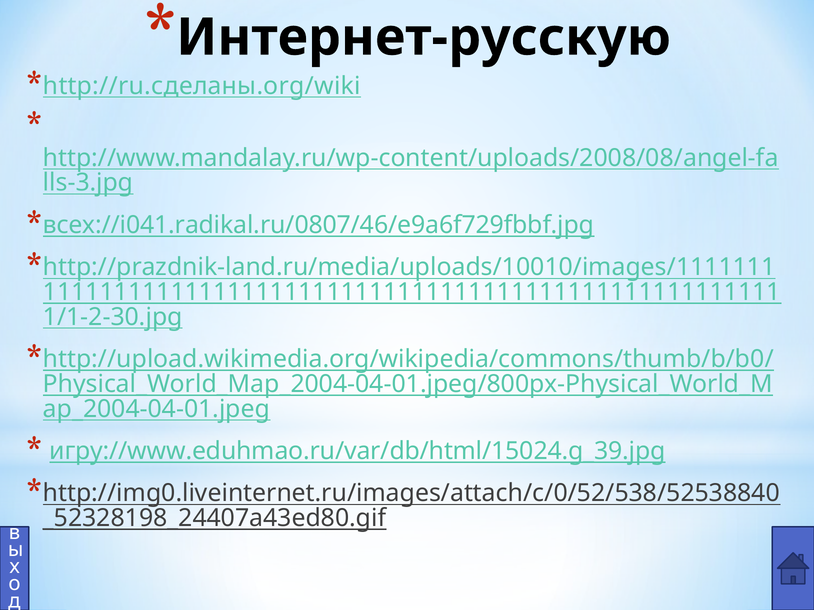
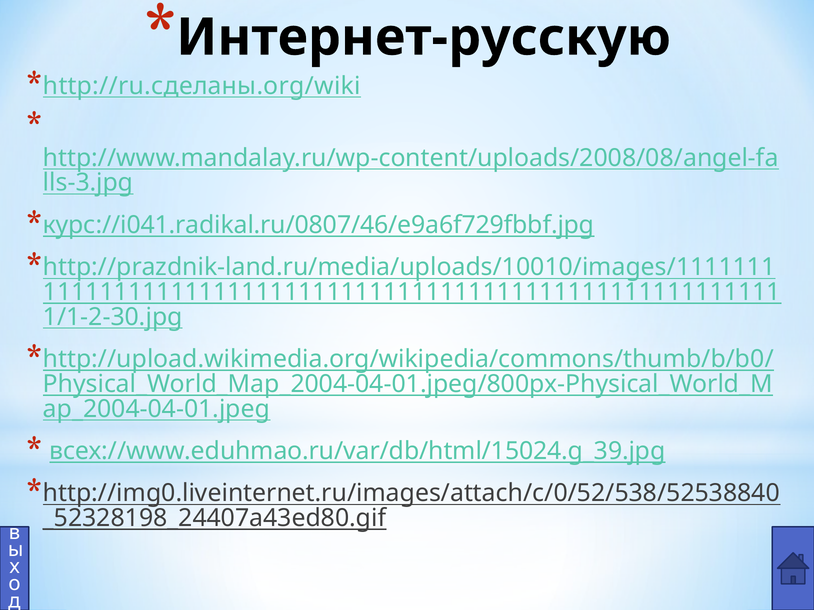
всех://i041.radikal.ru/0807/46/e9a6f729fbbf.jpg: всех://i041.radikal.ru/0807/46/e9a6f729fbbf.jpg -> курс://i041.radikal.ru/0807/46/e9a6f729fbbf.jpg
игру://www.eduhmao.ru/var/db/html/15024.g_39.jpg: игру://www.eduhmao.ru/var/db/html/15024.g_39.jpg -> всех://www.eduhmao.ru/var/db/html/15024.g_39.jpg
